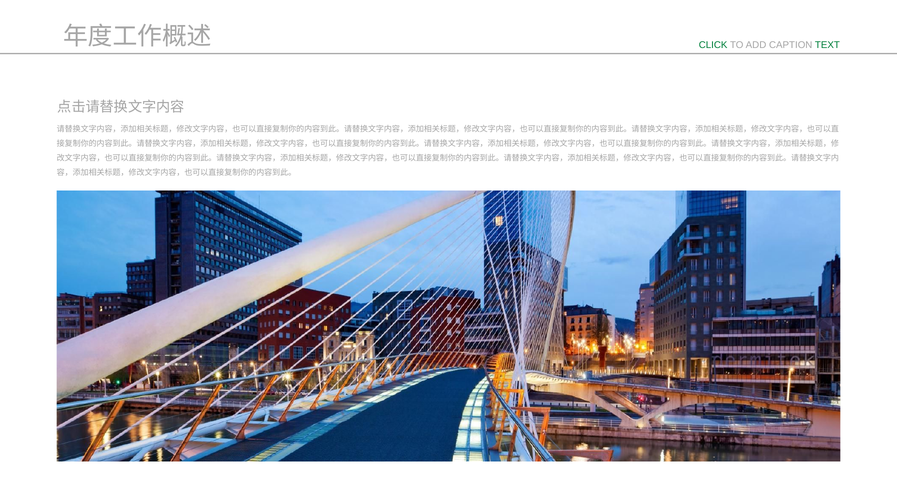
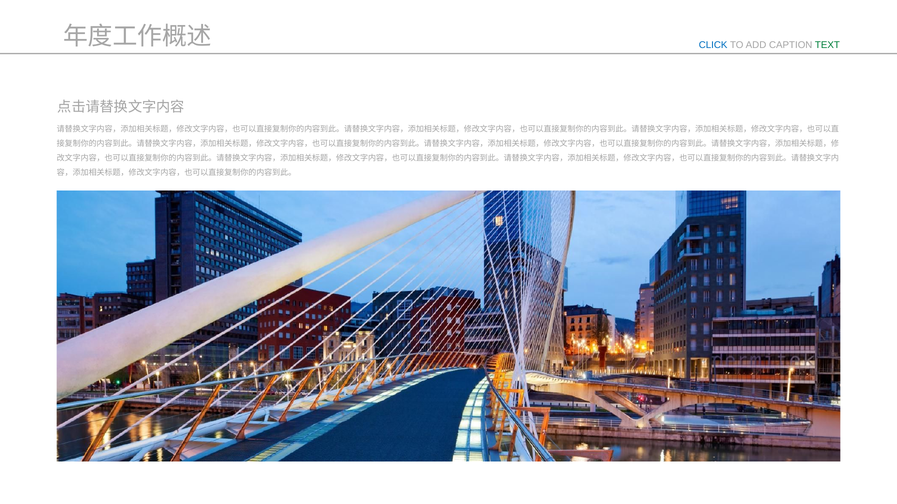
CLICK colour: green -> blue
